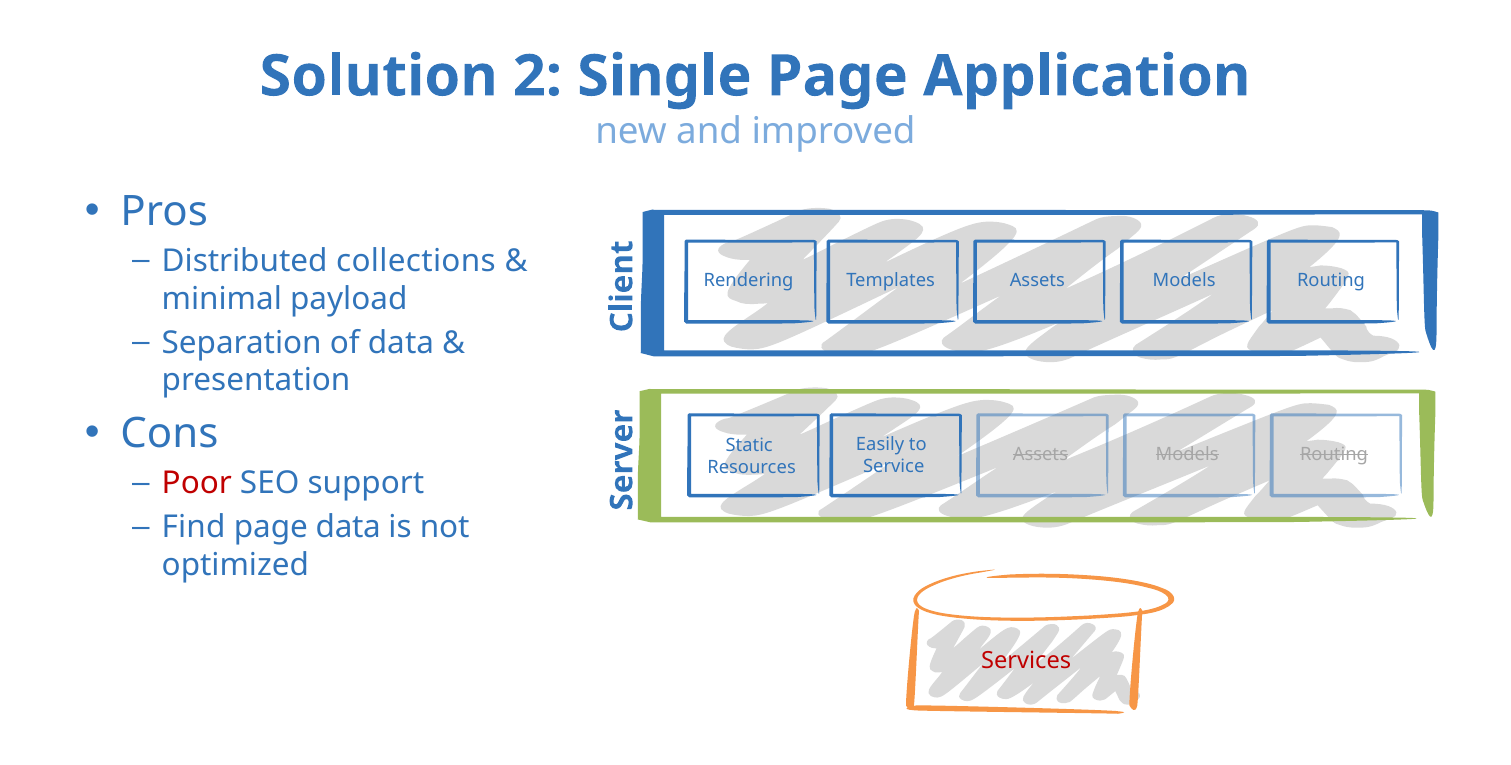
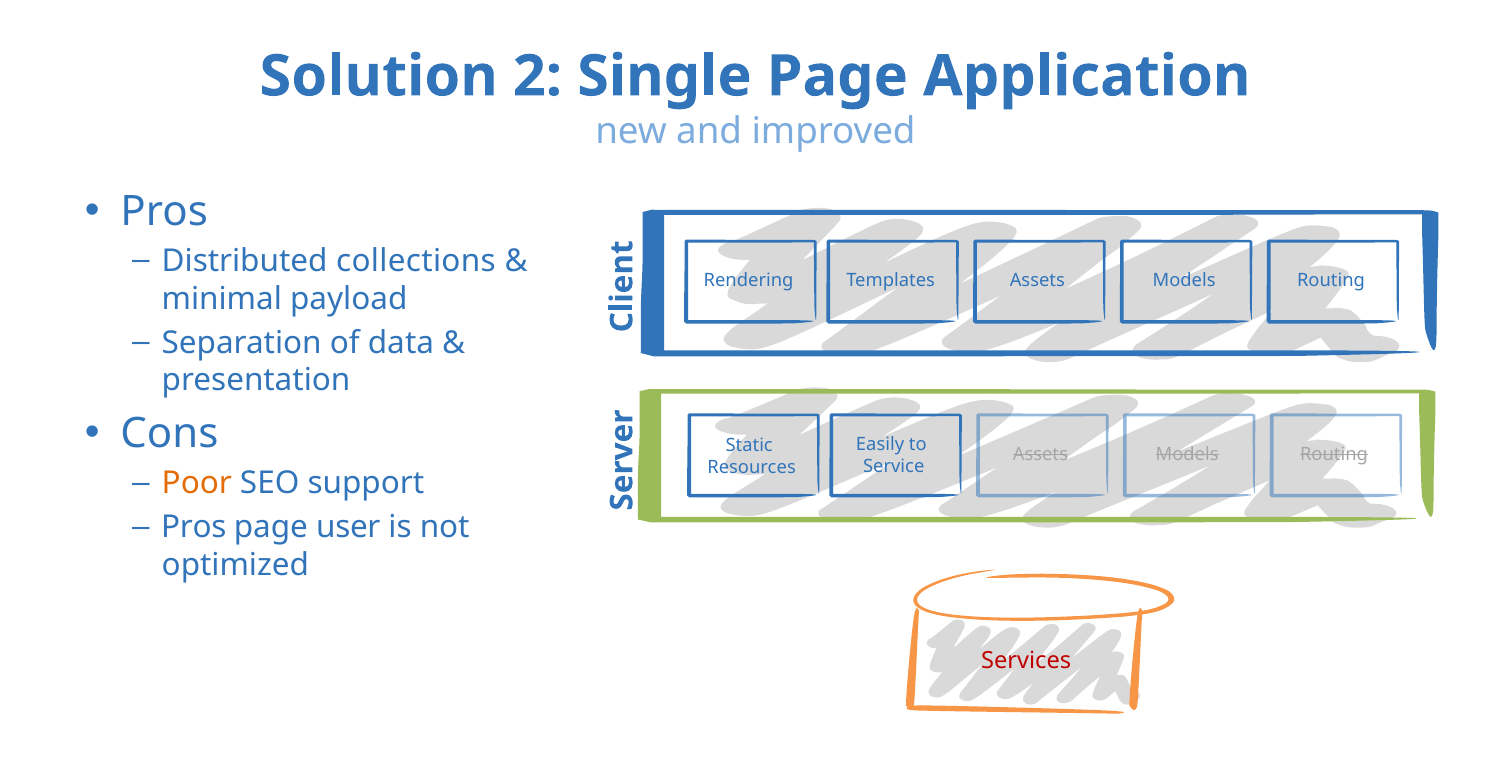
Poor colour: red -> orange
Find at (194, 527): Find -> Pros
page data: data -> user
